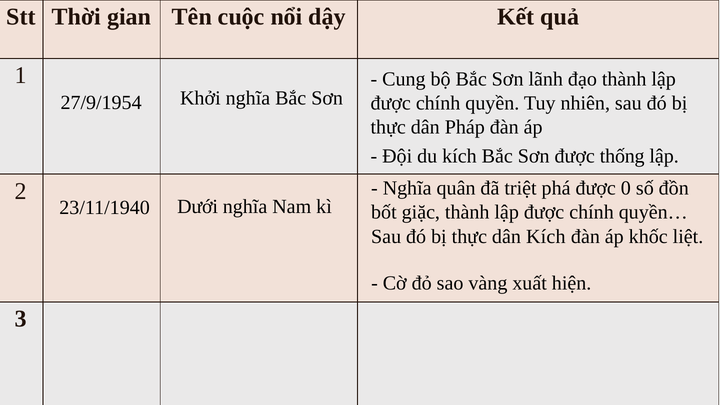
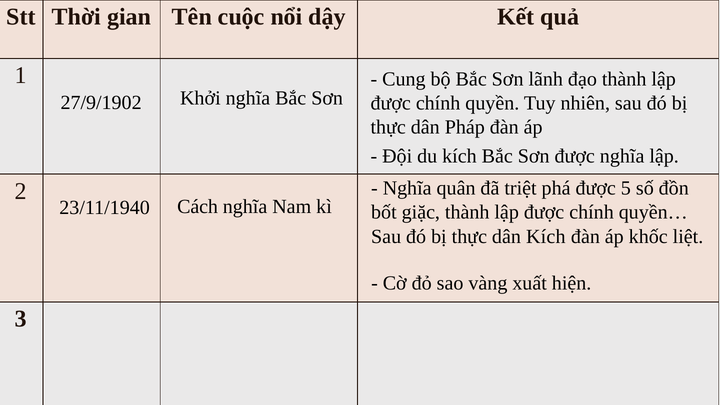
27/9/1954: 27/9/1954 -> 27/9/1902
được thống: thống -> nghĩa
0: 0 -> 5
Dưới: Dưới -> Cách
